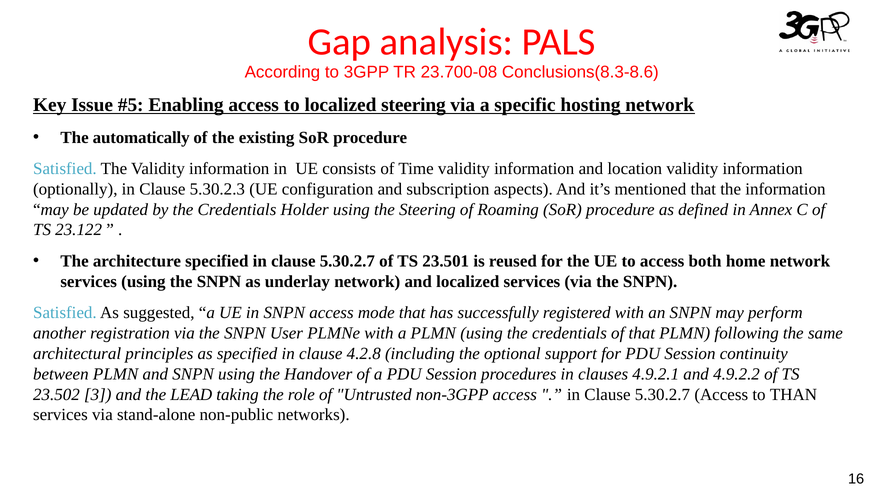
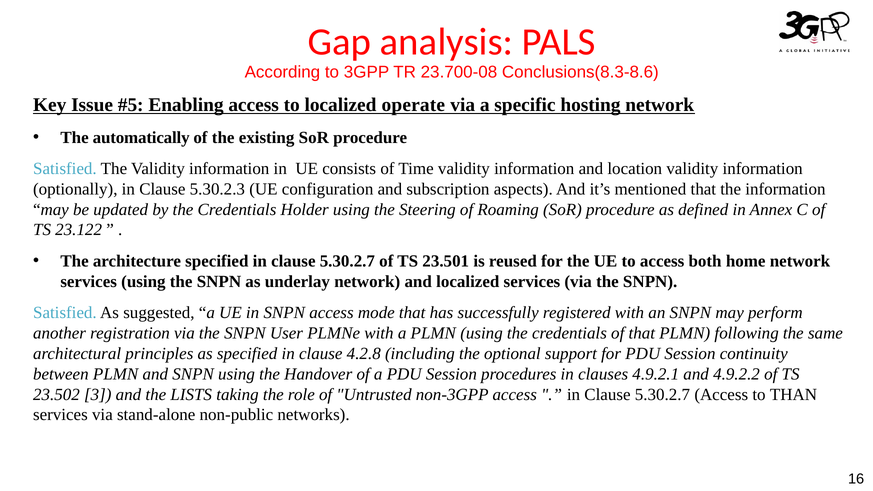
localized steering: steering -> operate
LEAD: LEAD -> LISTS
